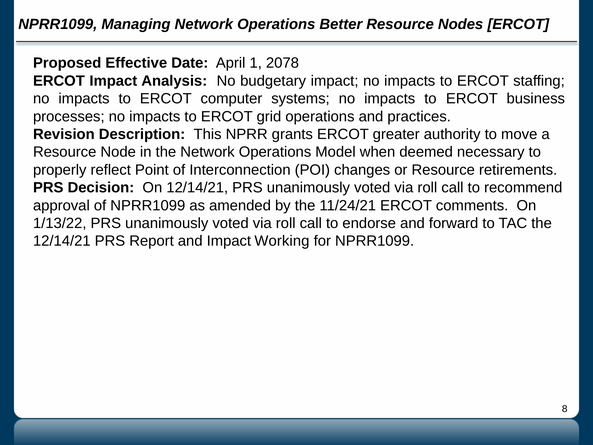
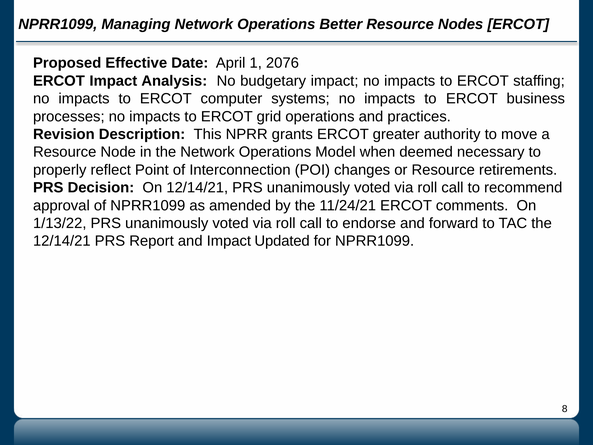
2078: 2078 -> 2076
Working: Working -> Updated
